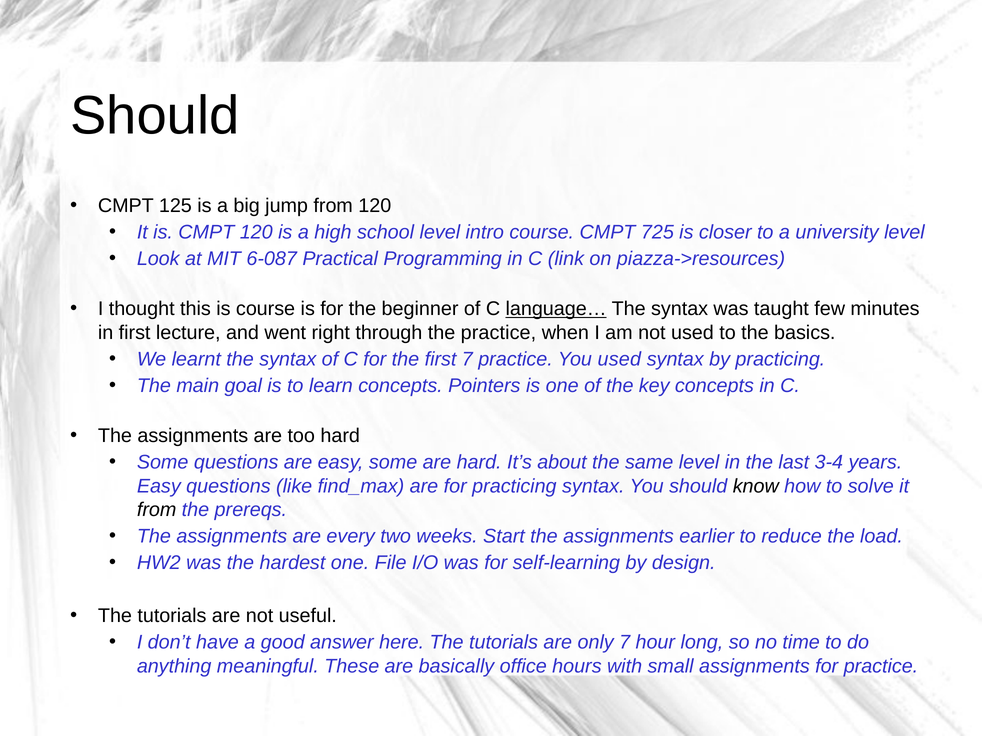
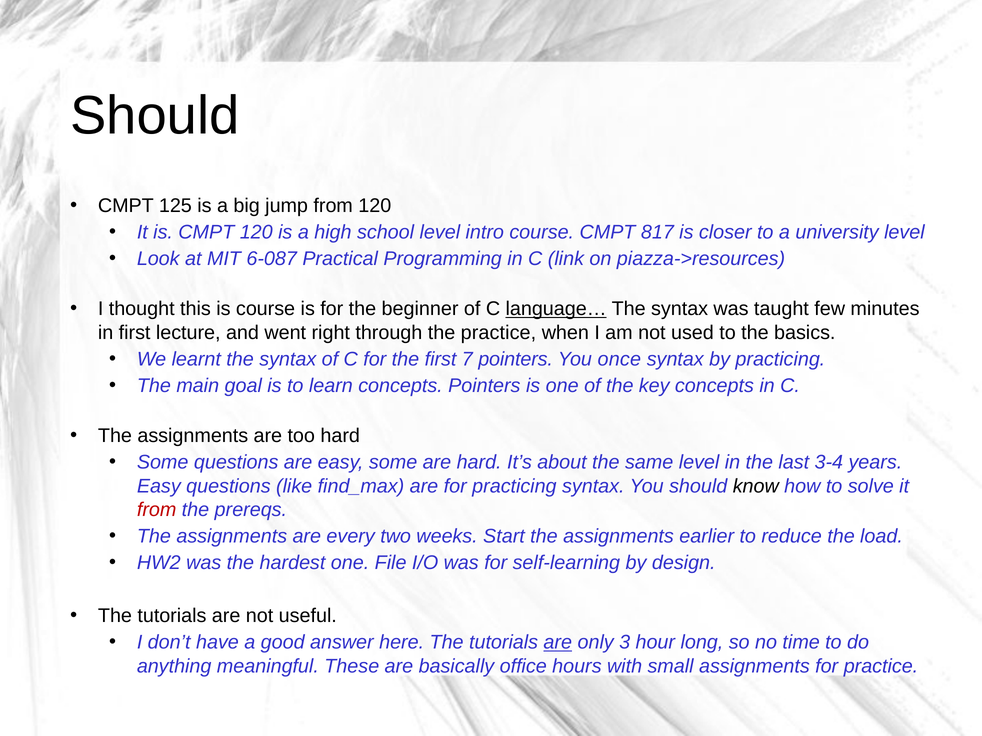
725: 725 -> 817
7 practice: practice -> pointers
You used: used -> once
from at (157, 510) colour: black -> red
are at (558, 643) underline: none -> present
only 7: 7 -> 3
